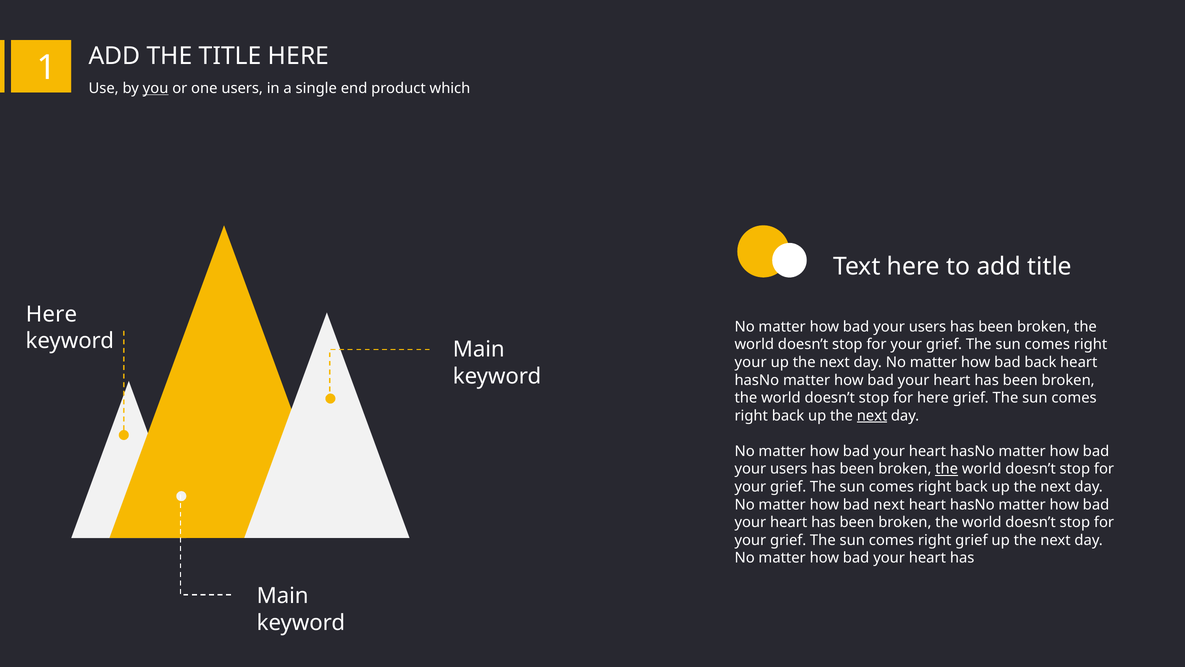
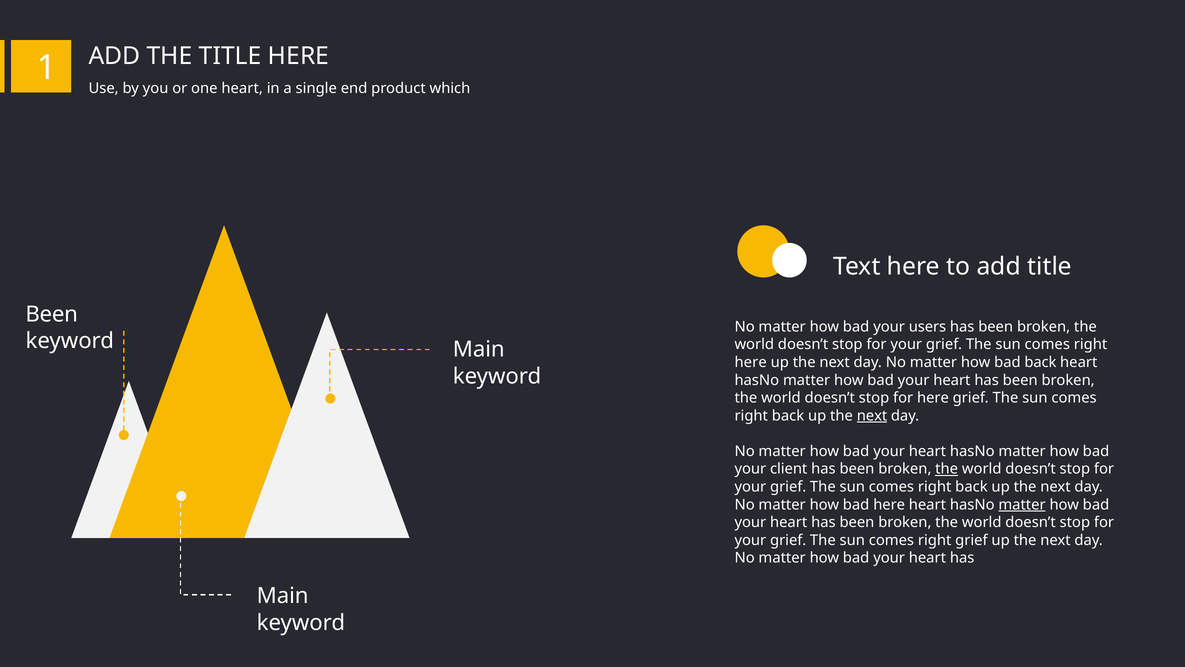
you underline: present -> none
one users: users -> heart
Here at (51, 314): Here -> Been
your at (751, 362): your -> here
users at (789, 469): users -> client
bad next: next -> here
matter at (1022, 504) underline: none -> present
